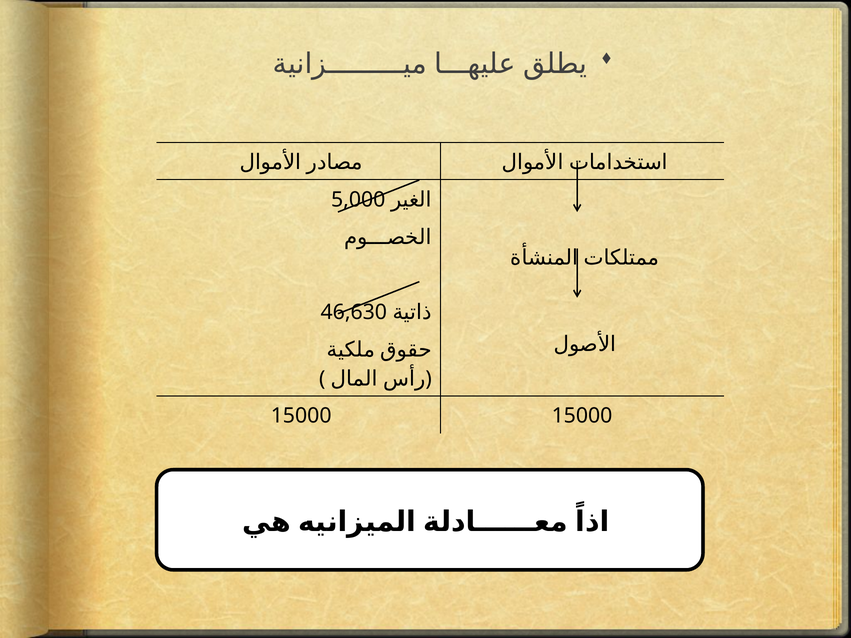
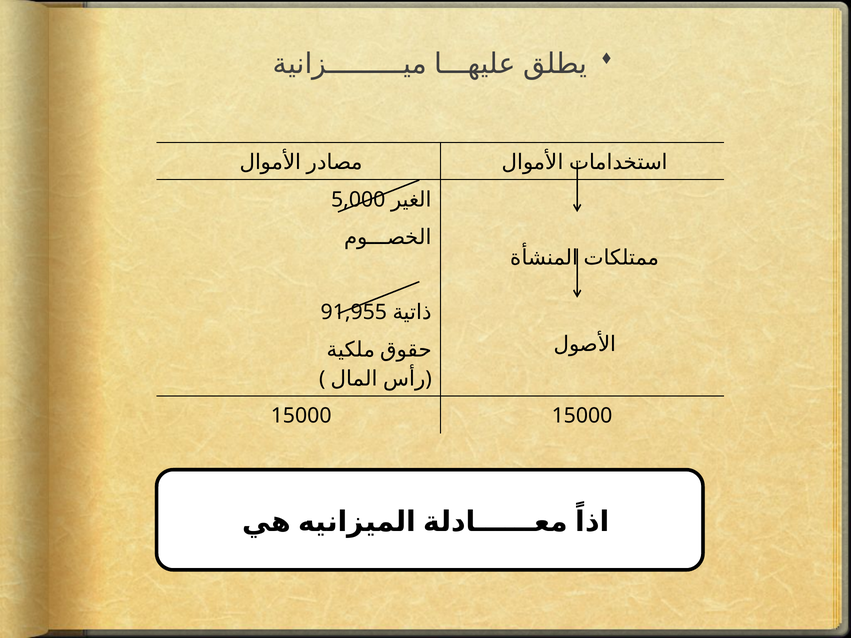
46,630: 46,630 -> 91,955
